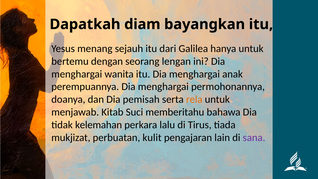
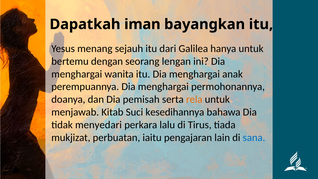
diam: diam -> iman
memberitahu: memberitahu -> kesedihannya
kelemahan: kelemahan -> menyedari
kulit: kulit -> iaitu
sana colour: purple -> blue
